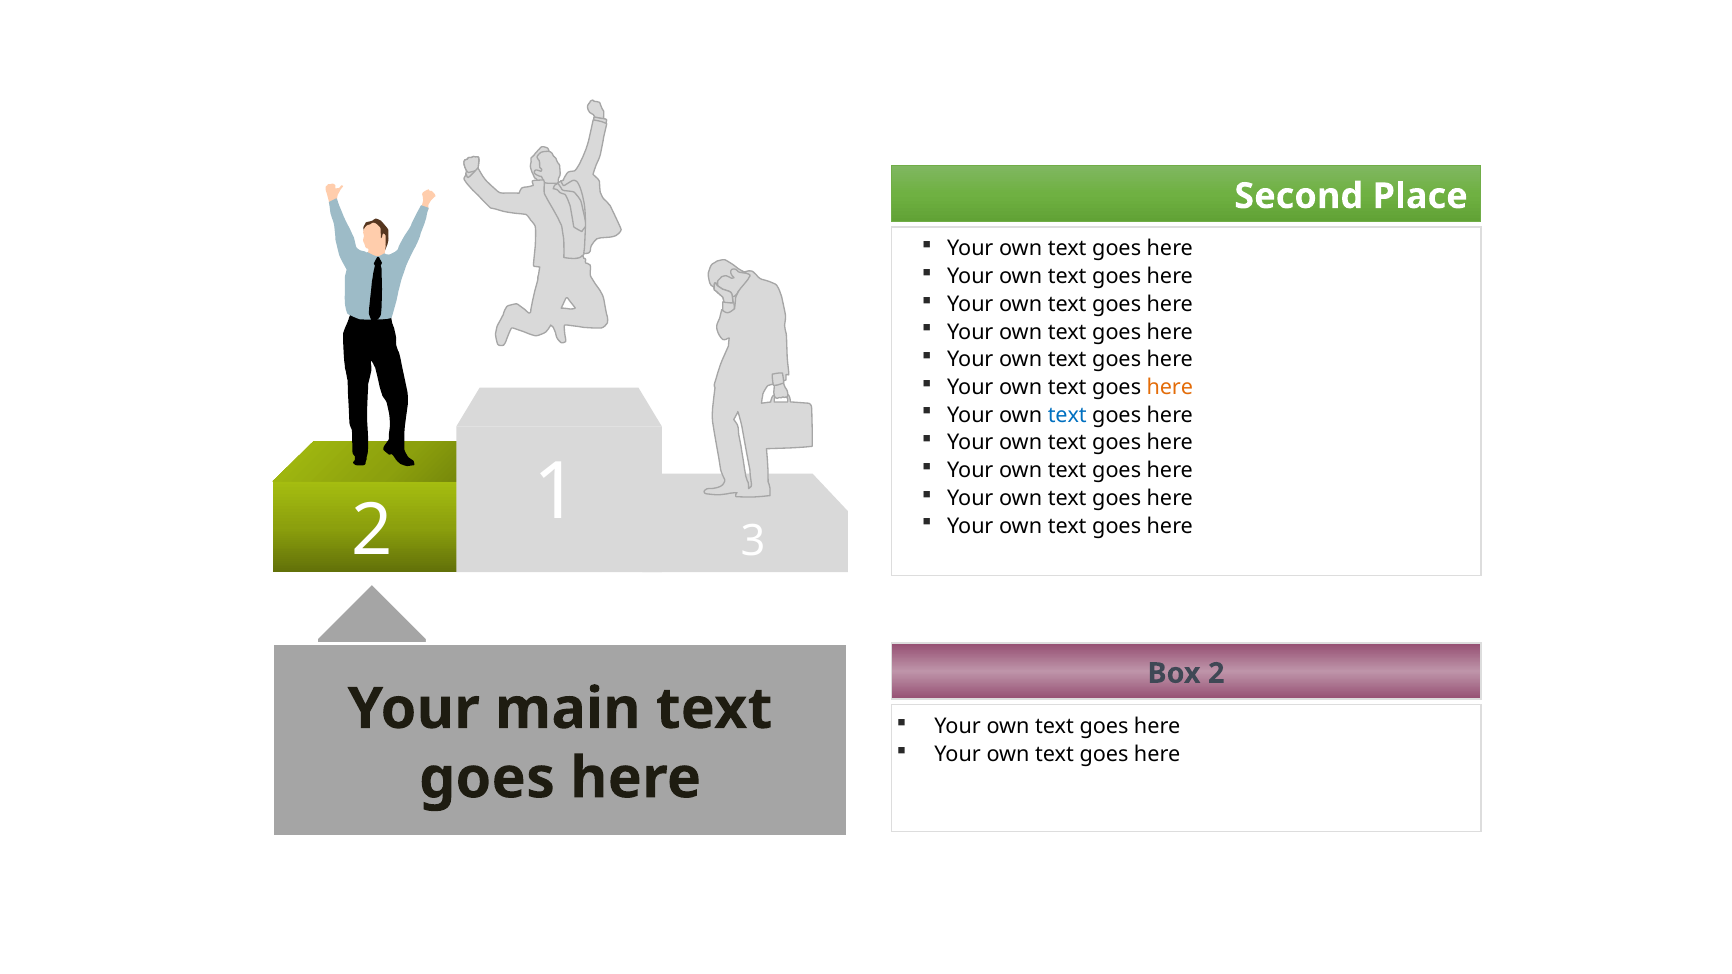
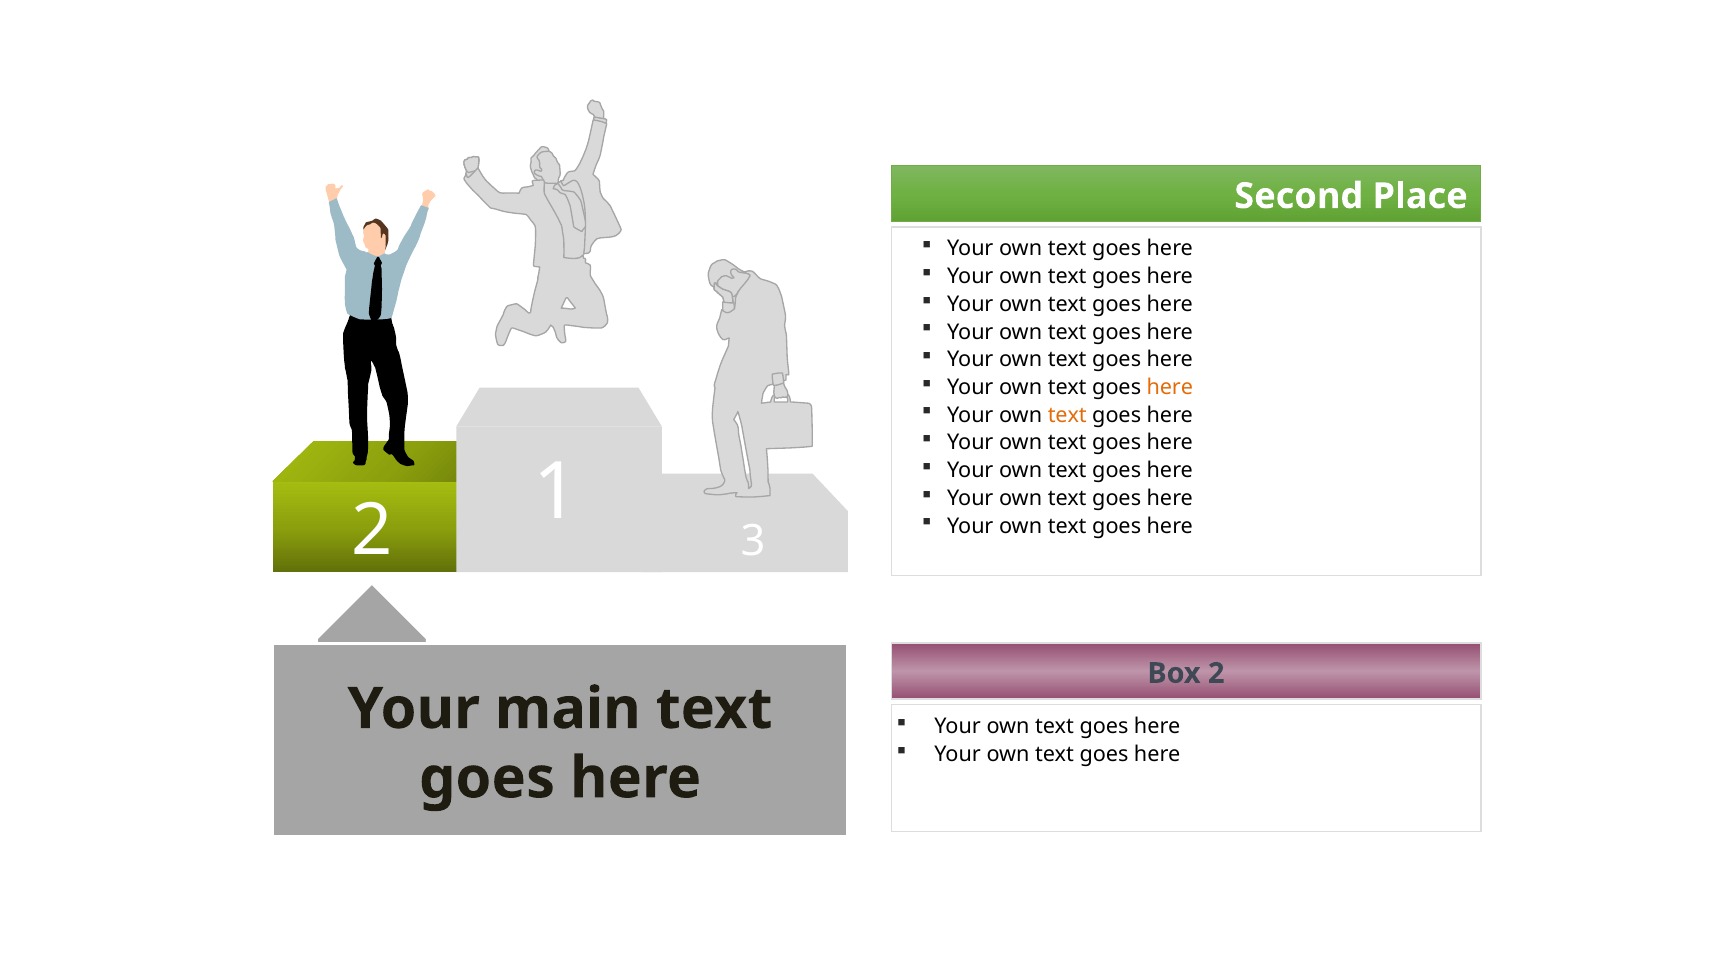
text at (1067, 415) colour: blue -> orange
